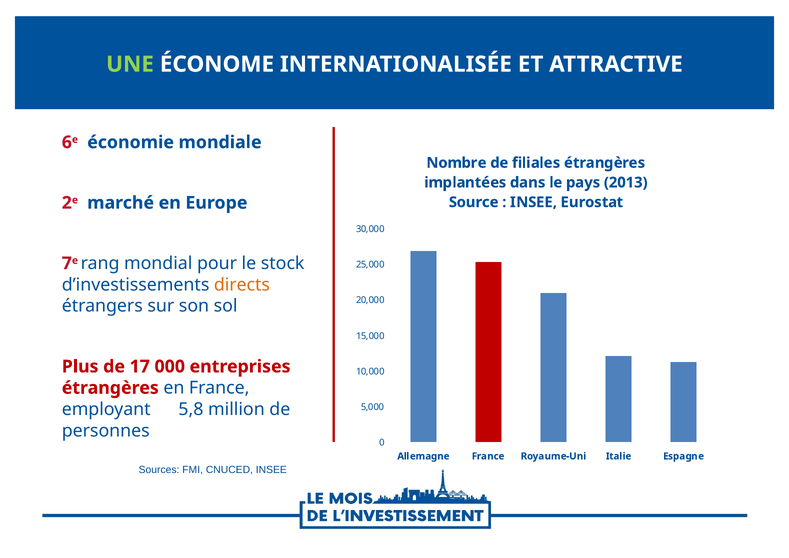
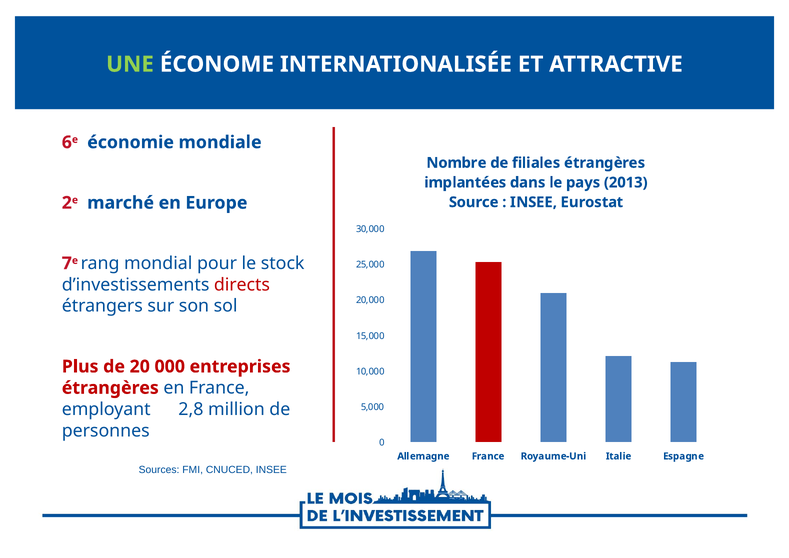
directs colour: orange -> red
17: 17 -> 20
5,8: 5,8 -> 2,8
